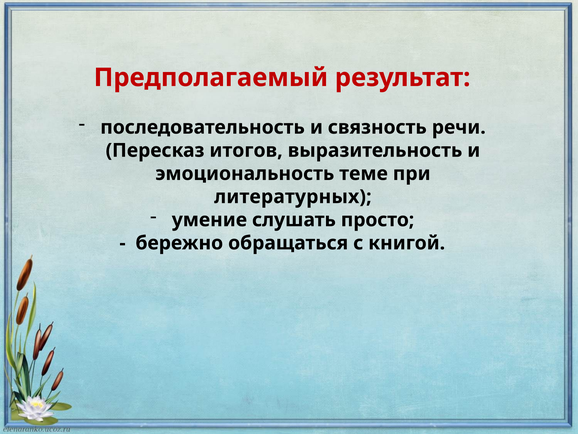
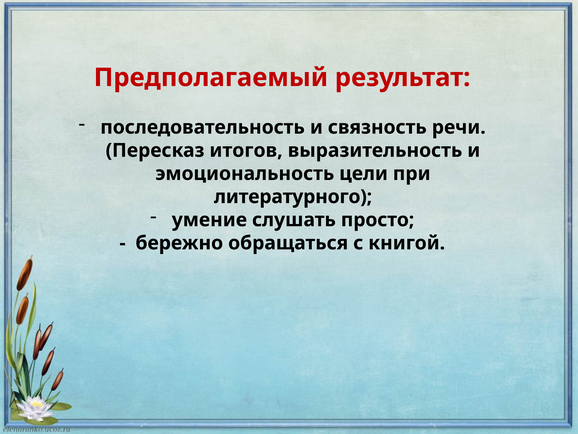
теме: теме -> цели
литературных: литературных -> литературного
